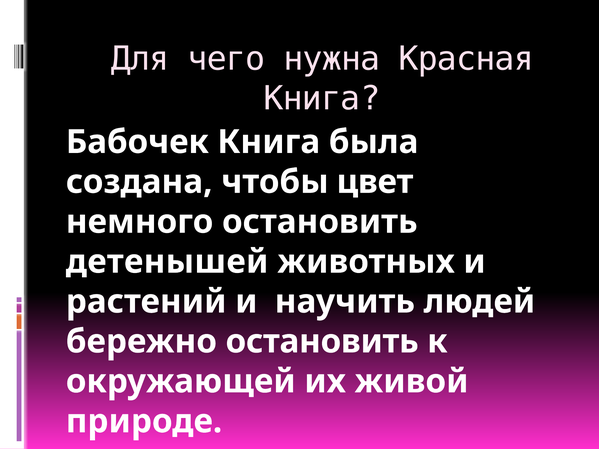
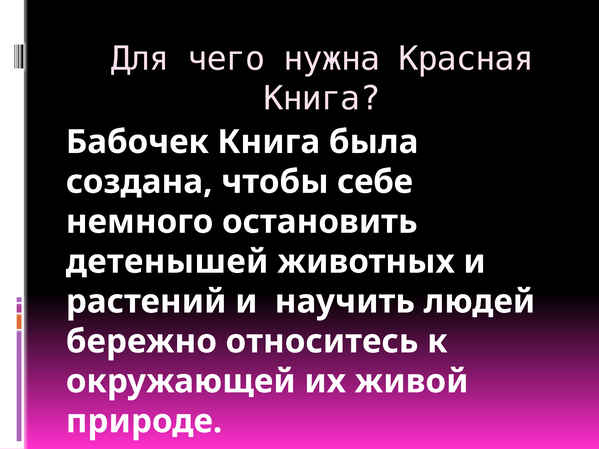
цвет: цвет -> себе
бережно остановить: остановить -> относитесь
